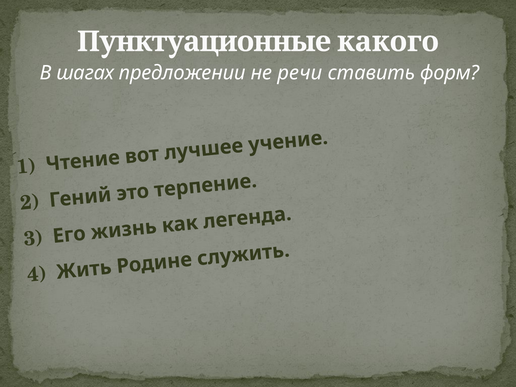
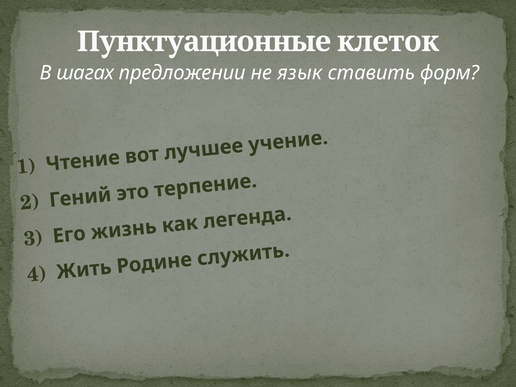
какого: какого -> клеток
речи: речи -> язык
